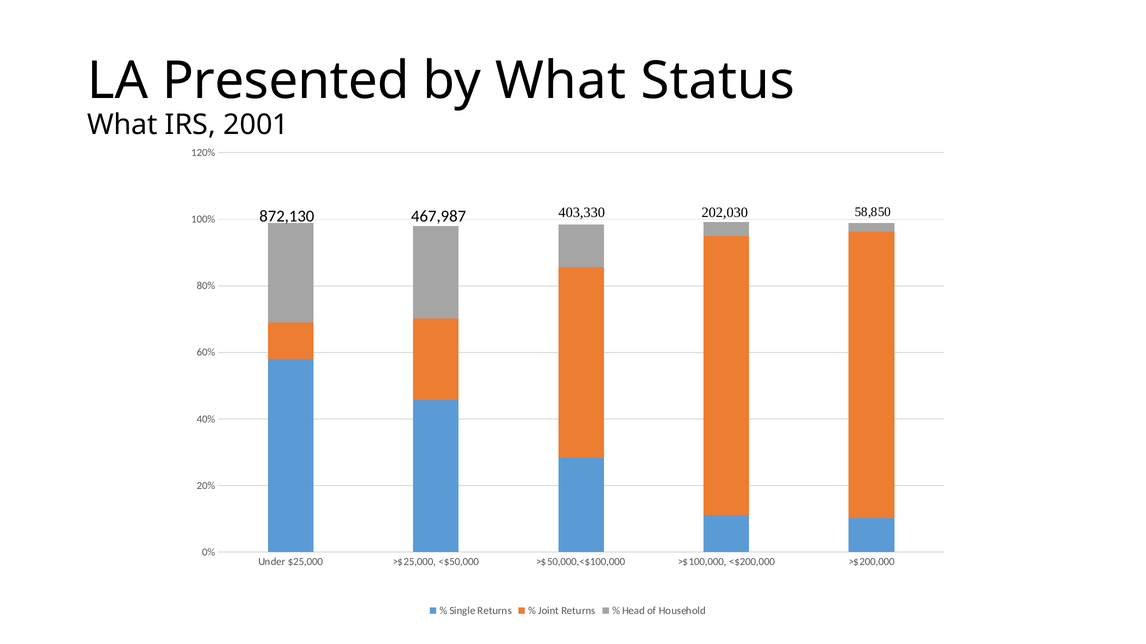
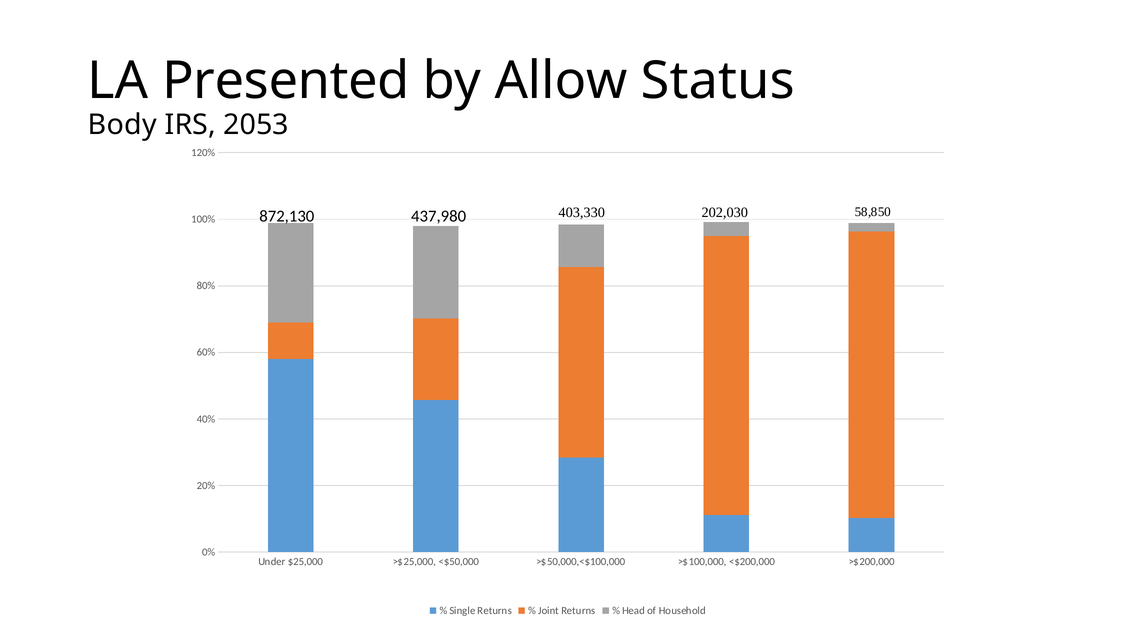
by What: What -> Allow
What at (123, 125): What -> Body
2001: 2001 -> 2053
467,987: 467,987 -> 437,980
